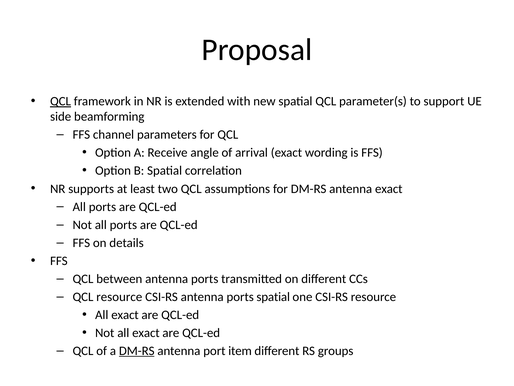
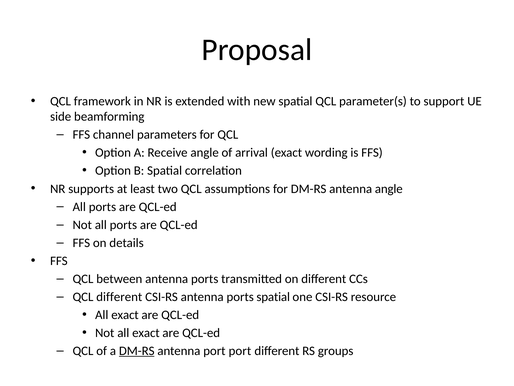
QCL at (61, 101) underline: present -> none
antenna exact: exact -> angle
QCL resource: resource -> different
port item: item -> port
